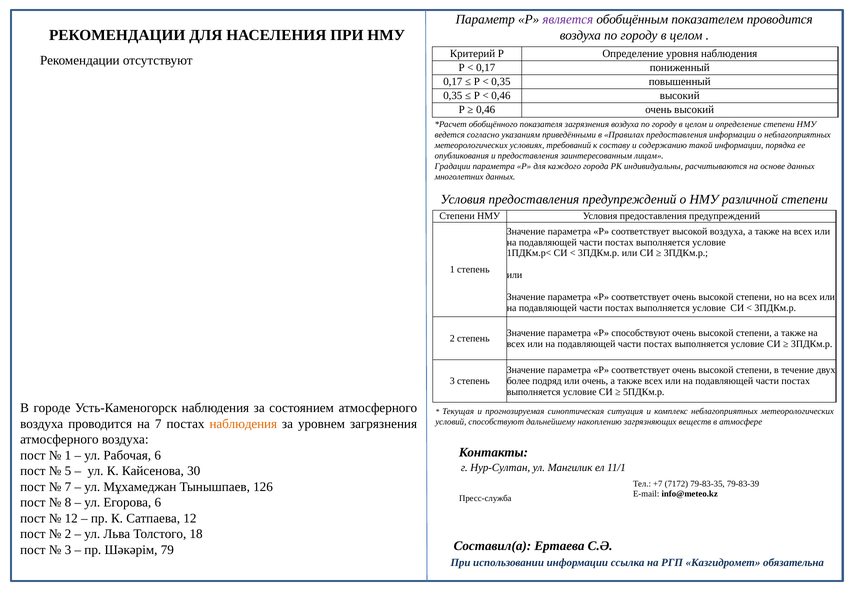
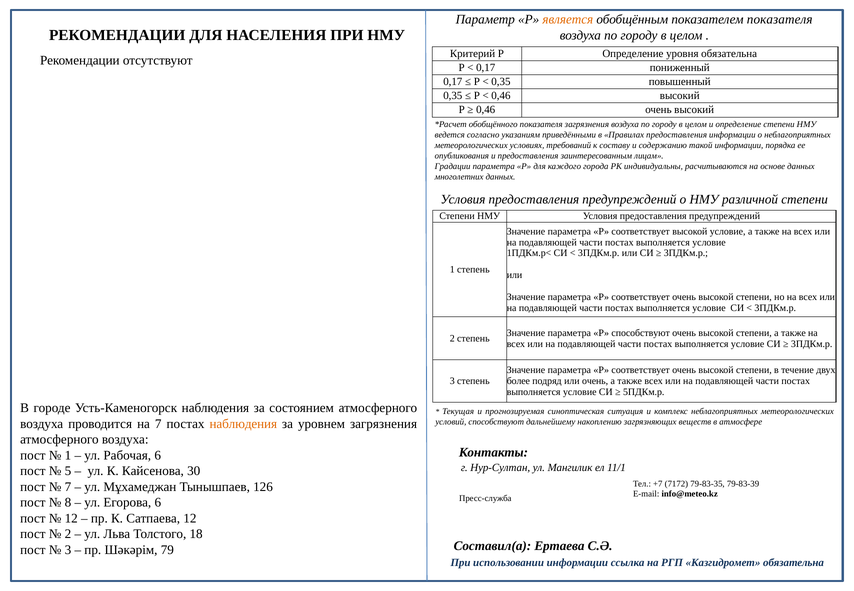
является colour: purple -> orange
показателем проводится: проводится -> показателя
уровня наблюдения: наблюдения -> обязательна
высокой воздуха: воздуха -> условие
